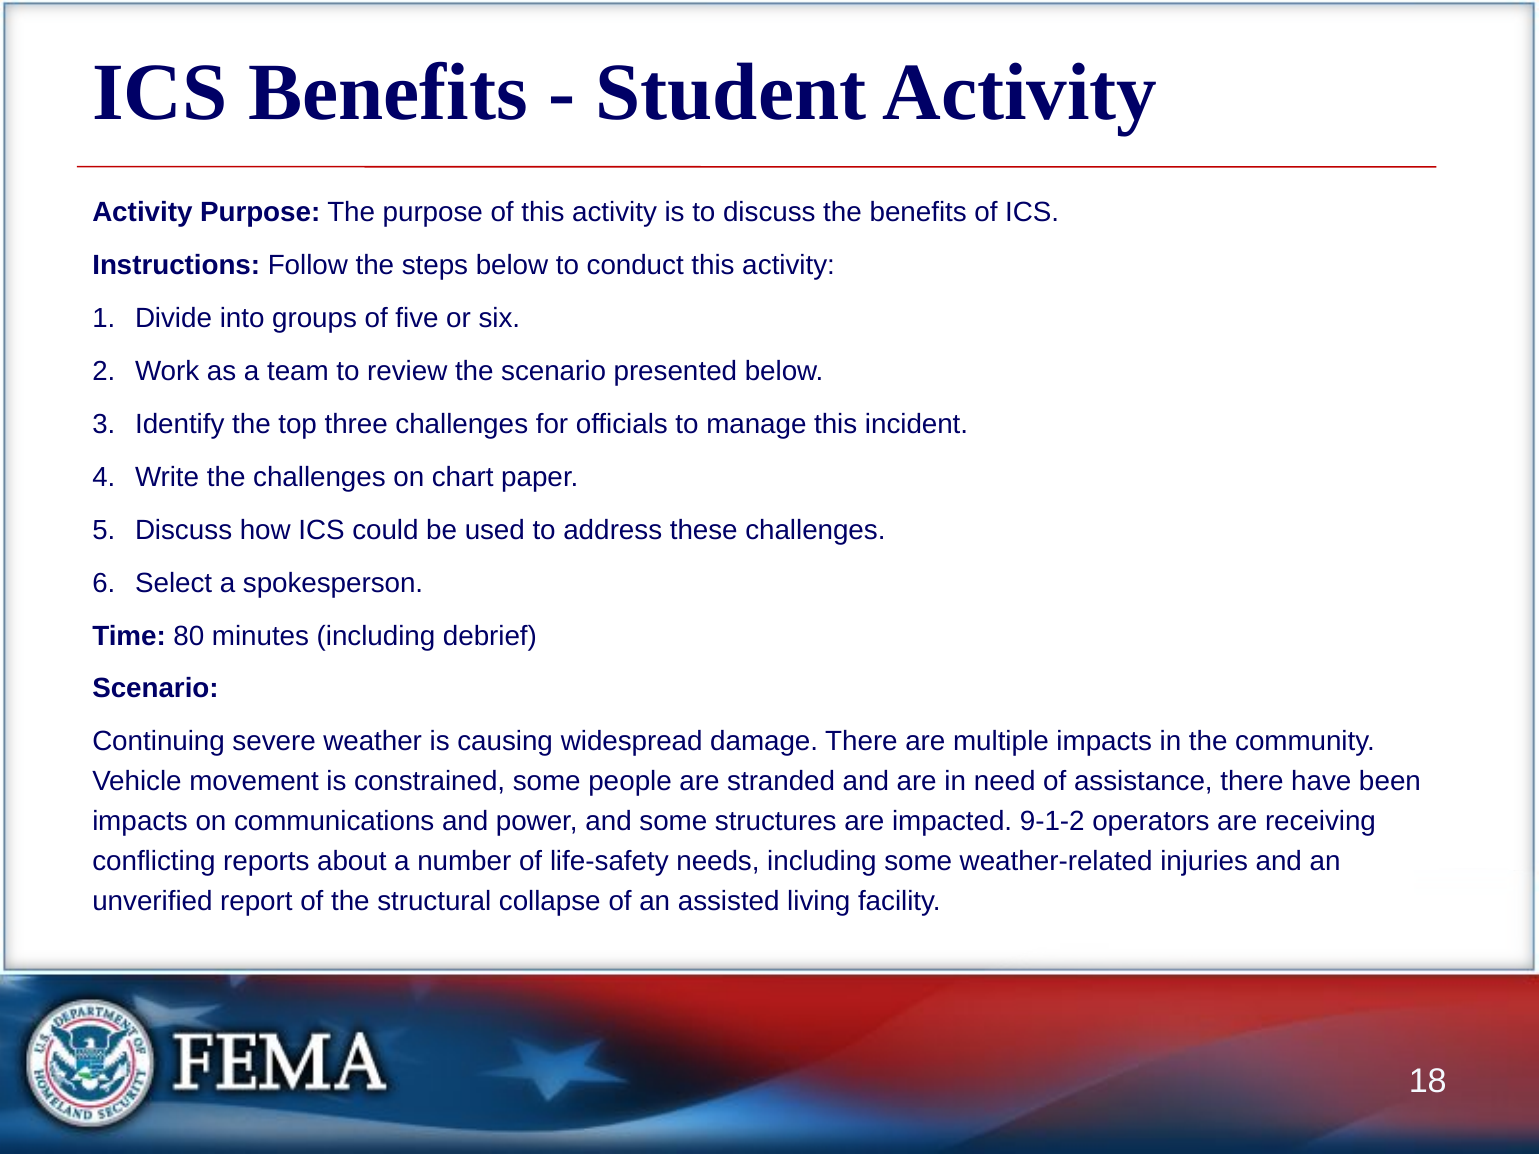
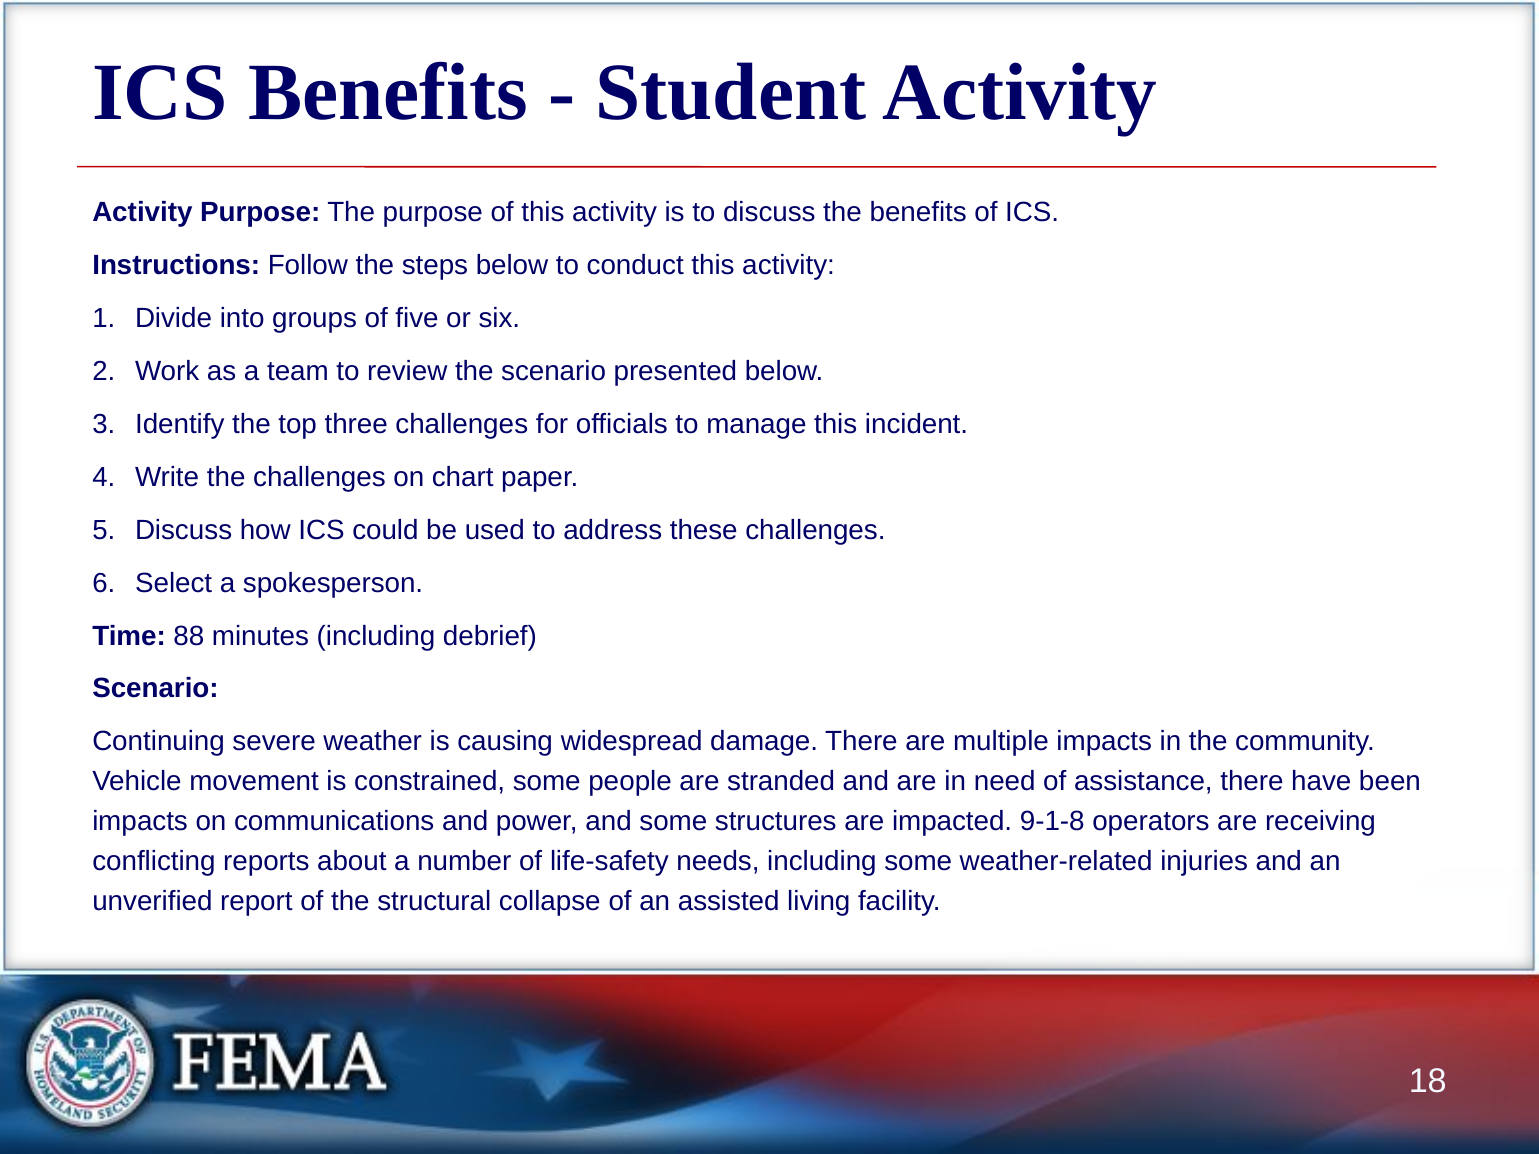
80: 80 -> 88
9-1-2: 9-1-2 -> 9-1-8
